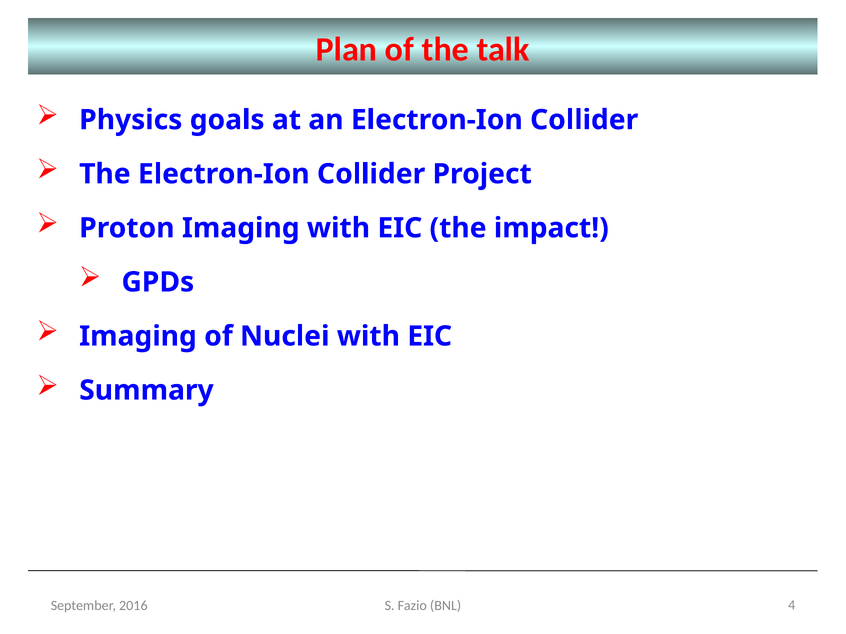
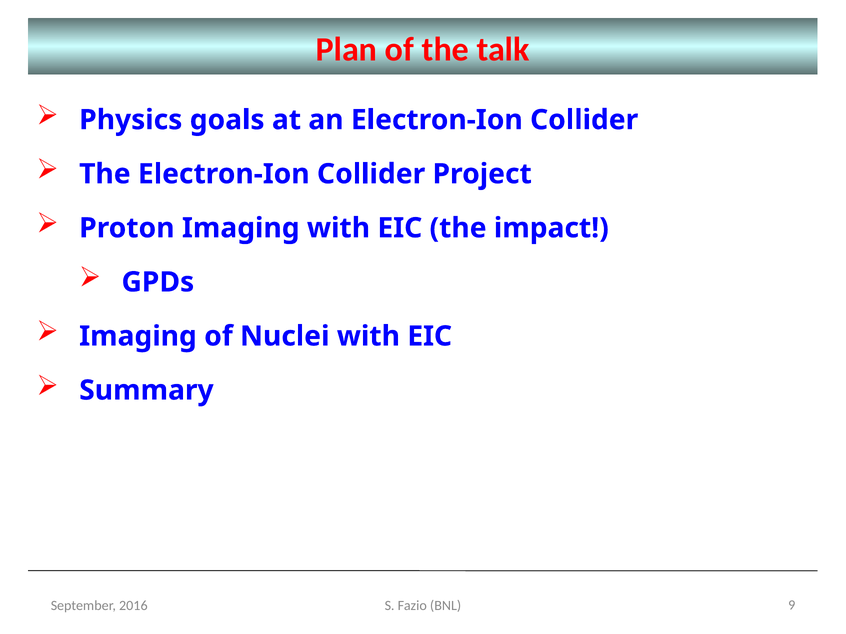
4: 4 -> 9
